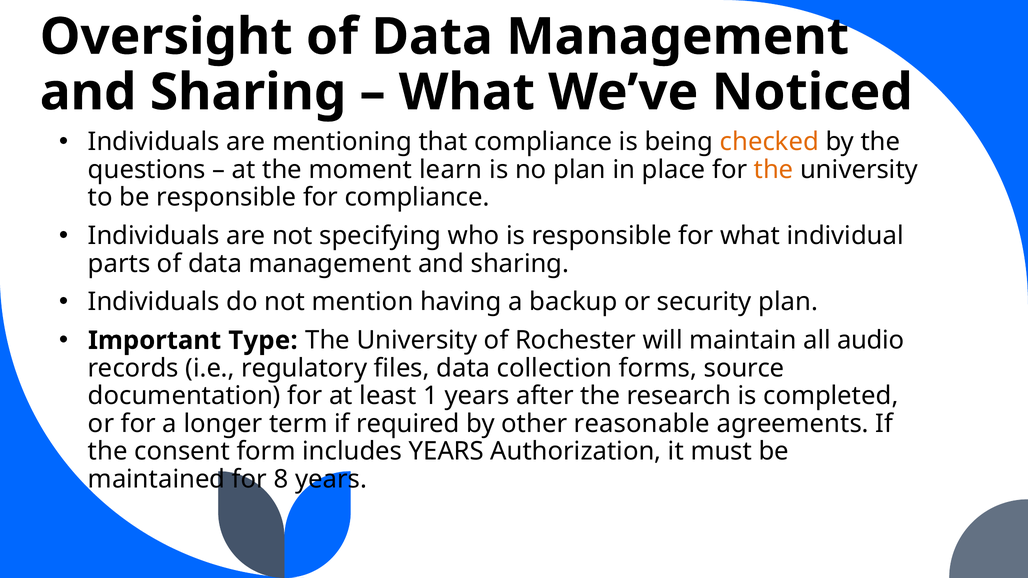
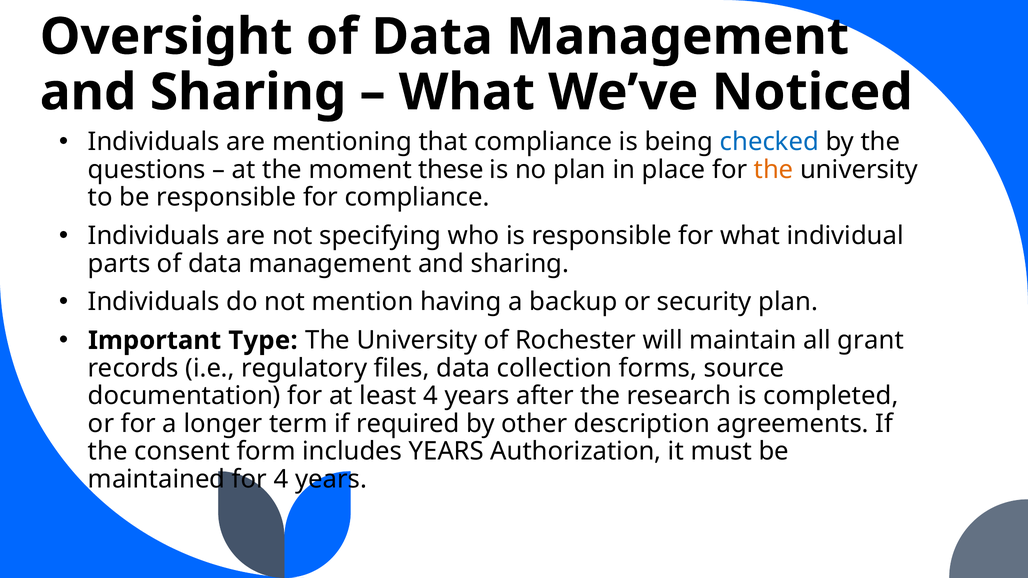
checked colour: orange -> blue
learn: learn -> these
audio: audio -> grant
least 1: 1 -> 4
reasonable: reasonable -> description
for 8: 8 -> 4
